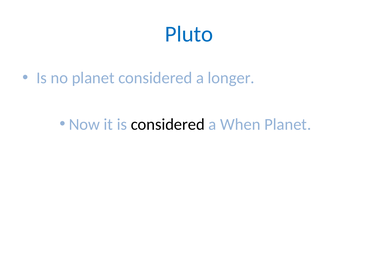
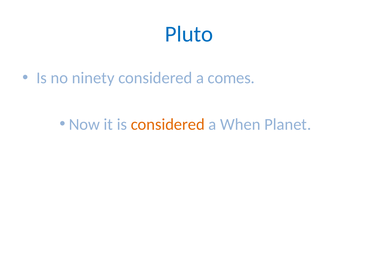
no planet: planet -> ninety
longer: longer -> comes
considered at (168, 124) colour: black -> orange
